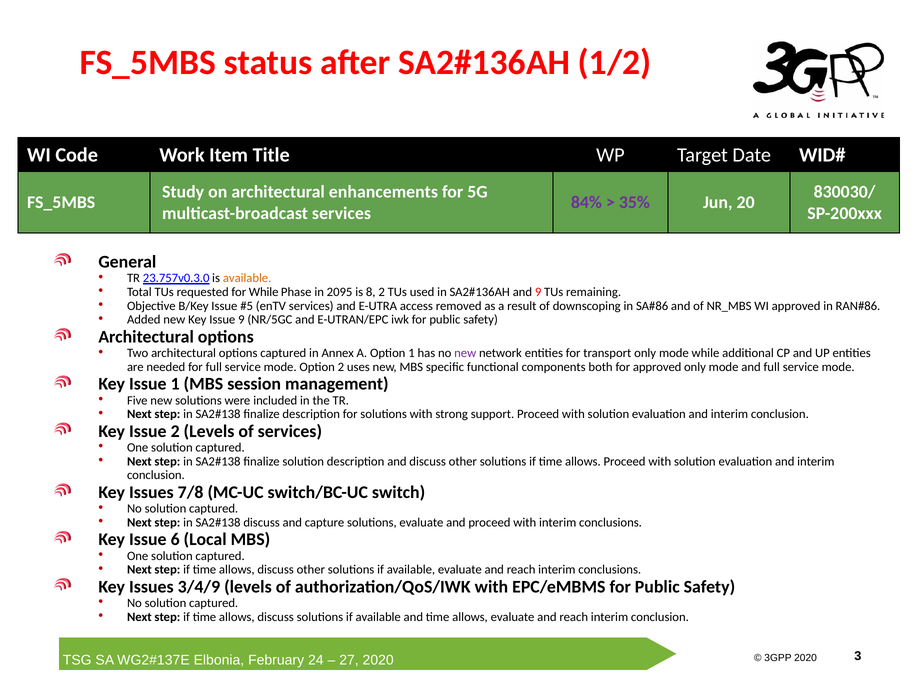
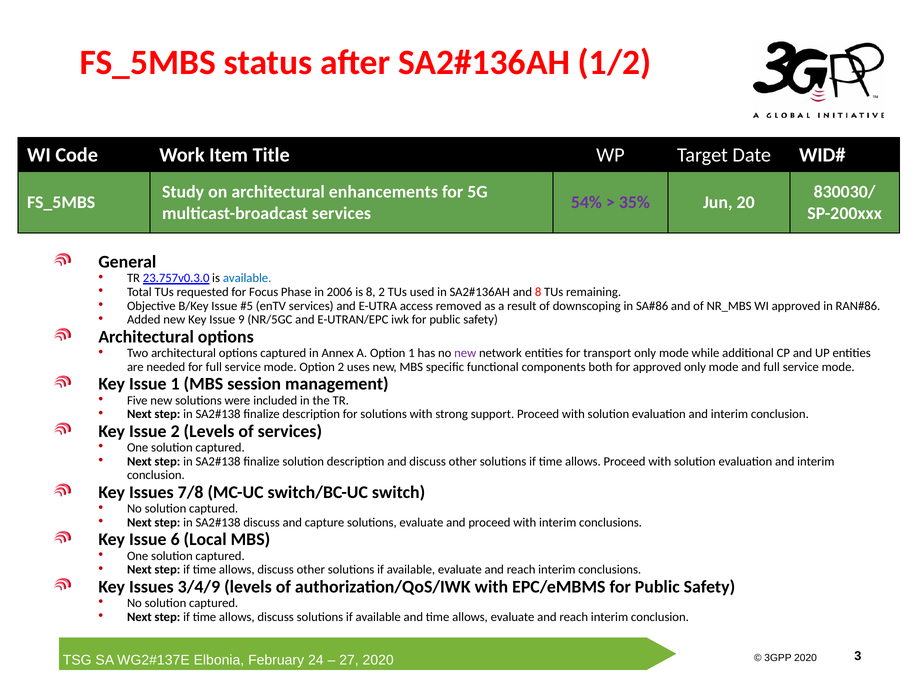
84%: 84% -> 54%
available at (247, 278) colour: orange -> blue
for While: While -> Focus
2095: 2095 -> 2006
and 9: 9 -> 8
